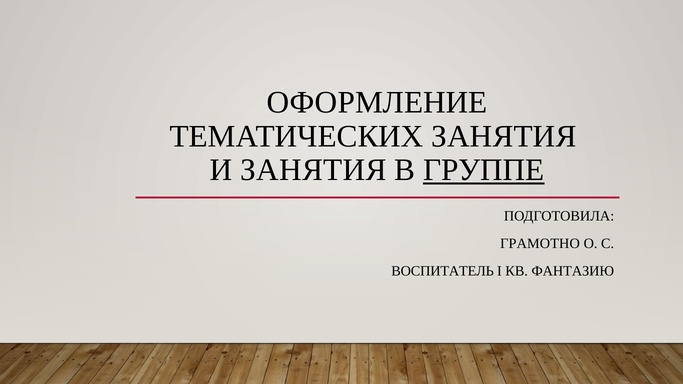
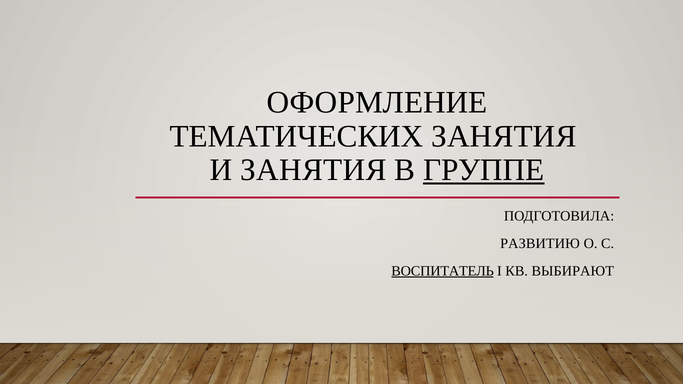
ГРАМОТНО: ГРАМОТНО -> РАЗВИТИЮ
ВОСПИТАТЕЛЬ underline: none -> present
ФАНТАЗИЮ: ФАНТАЗИЮ -> ВЫБИРАЮТ
